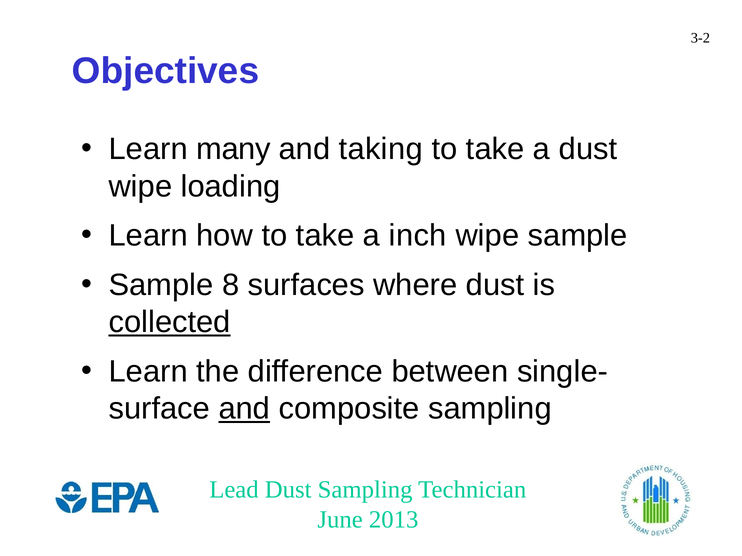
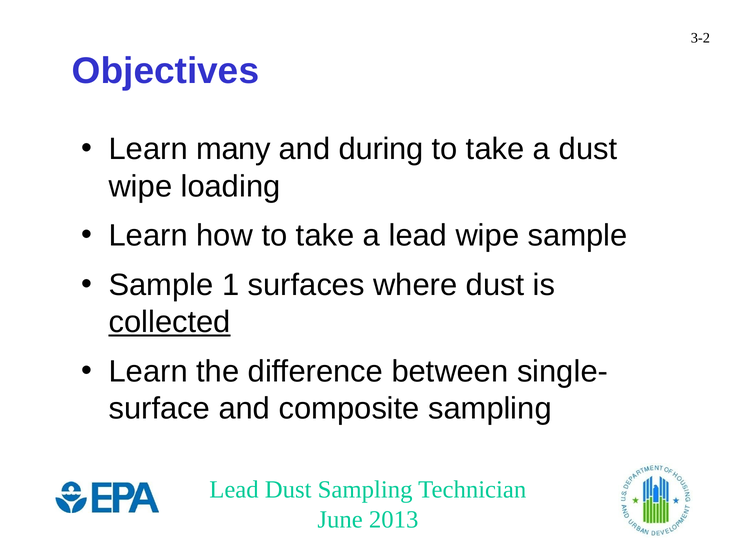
taking: taking -> during
a inch: inch -> lead
8: 8 -> 1
and at (244, 409) underline: present -> none
